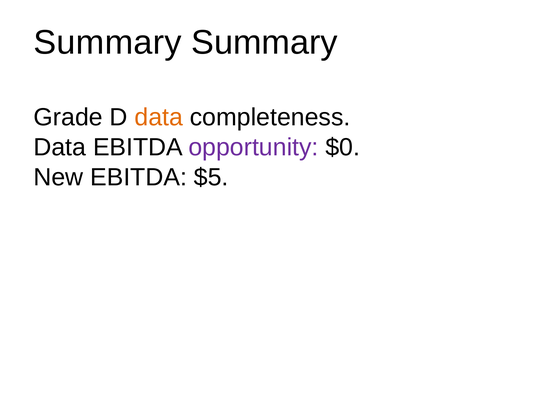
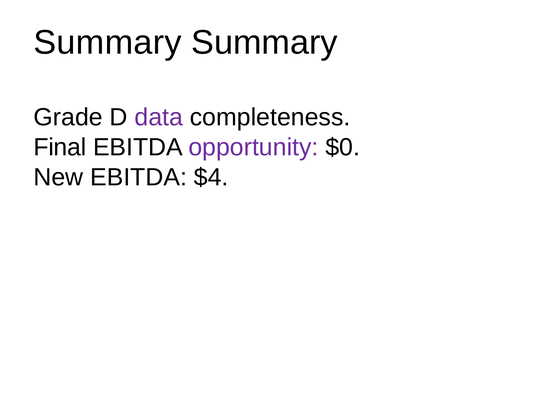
data at (159, 117) colour: orange -> purple
Data at (60, 147): Data -> Final
$5: $5 -> $4
